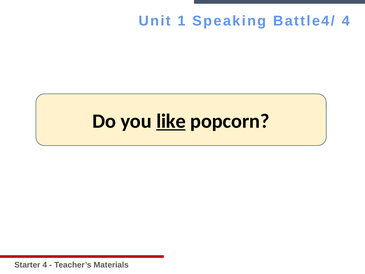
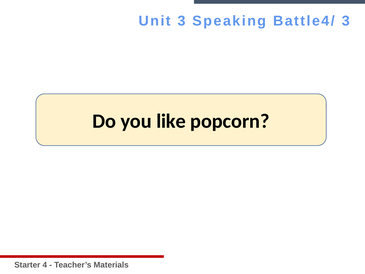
Unit 1: 1 -> 3
Battle4/ 4: 4 -> 3
like underline: present -> none
